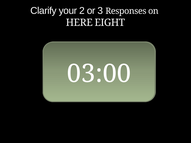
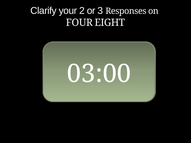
HERE: HERE -> FOUR
